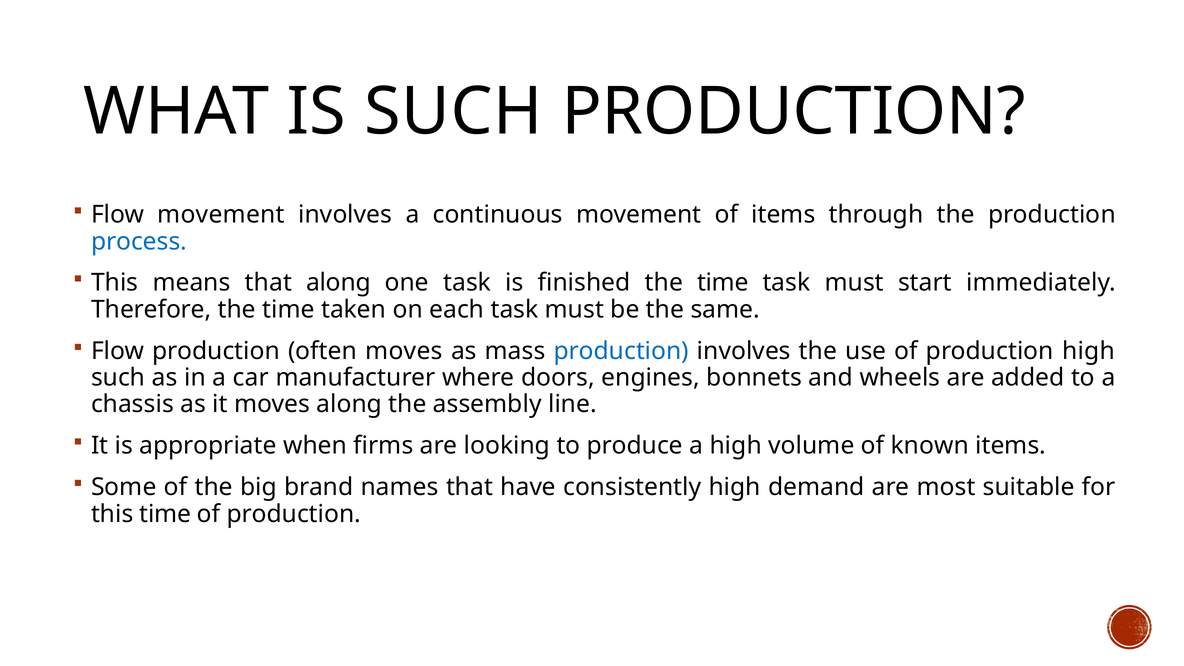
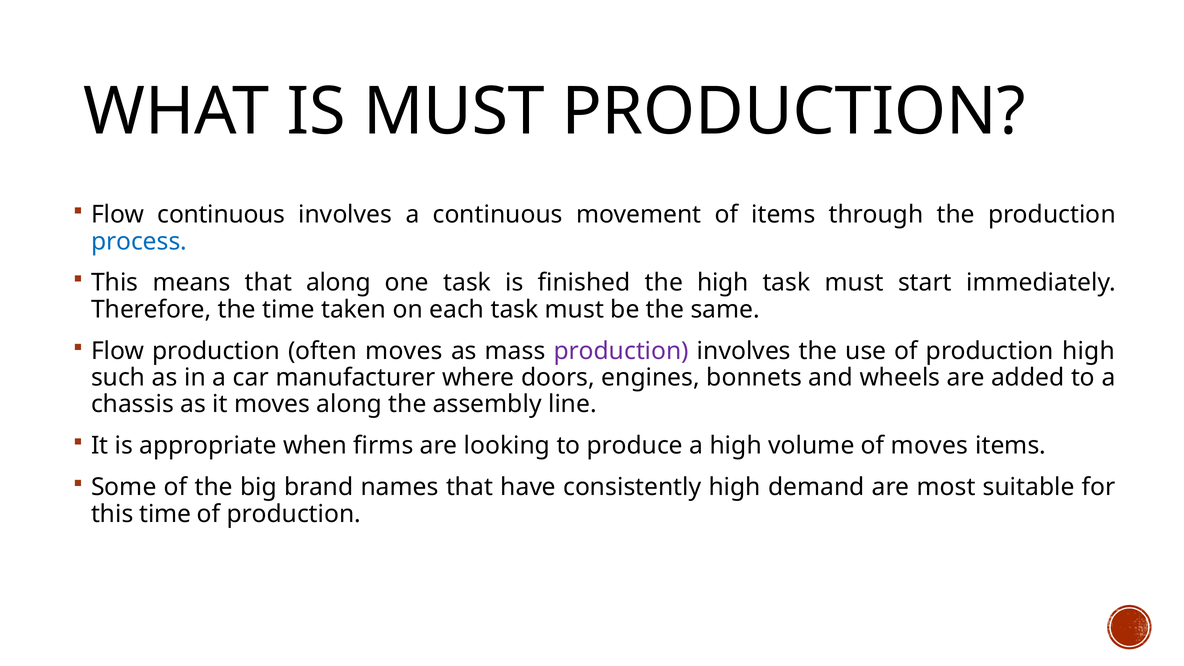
IS SUCH: SUCH -> MUST
Flow movement: movement -> continuous
finished the time: time -> high
production at (621, 351) colour: blue -> purple
of known: known -> moves
